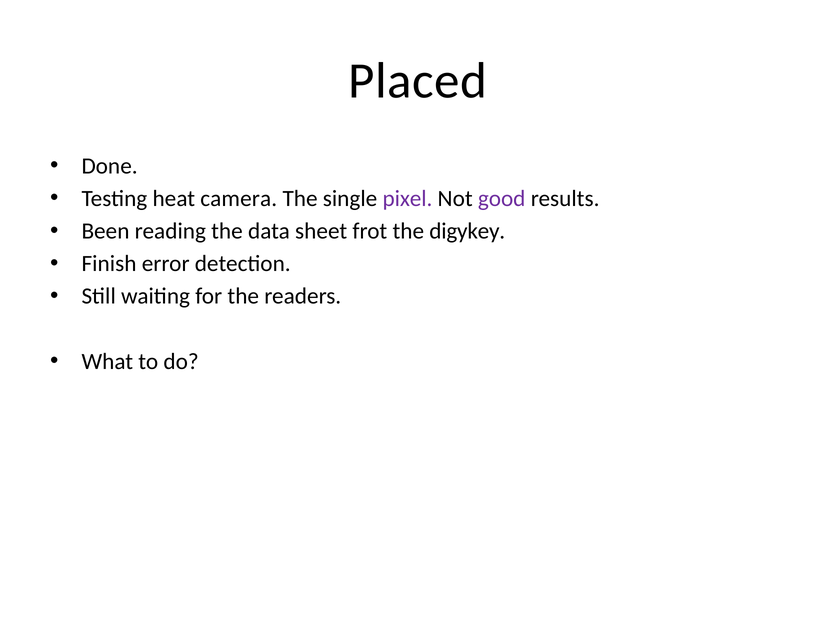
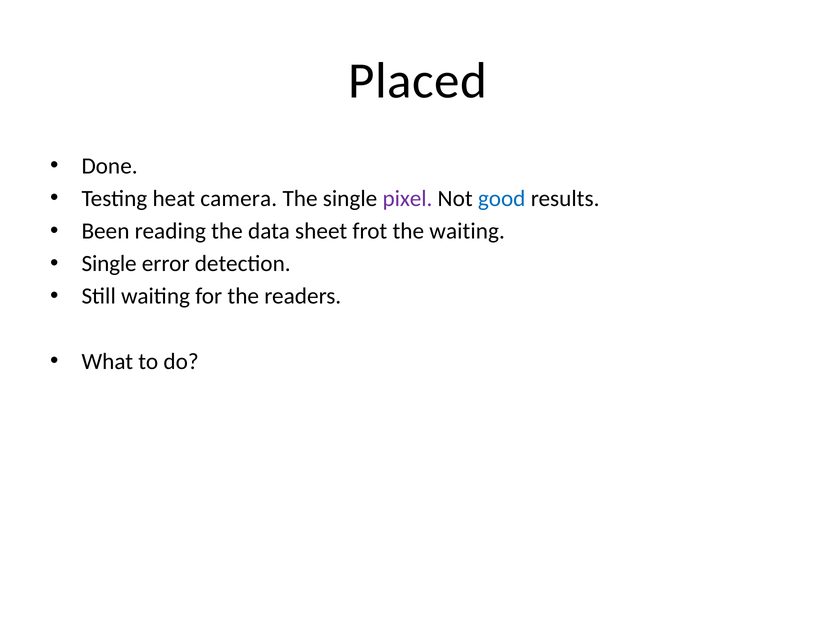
good colour: purple -> blue
the digykey: digykey -> waiting
Finish at (109, 264): Finish -> Single
